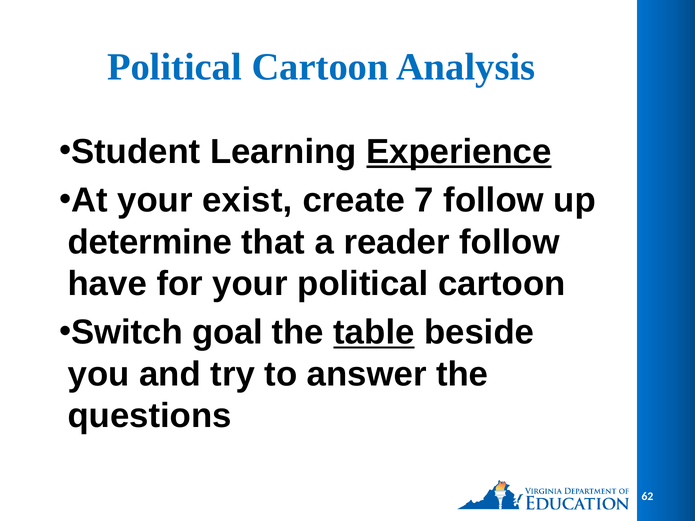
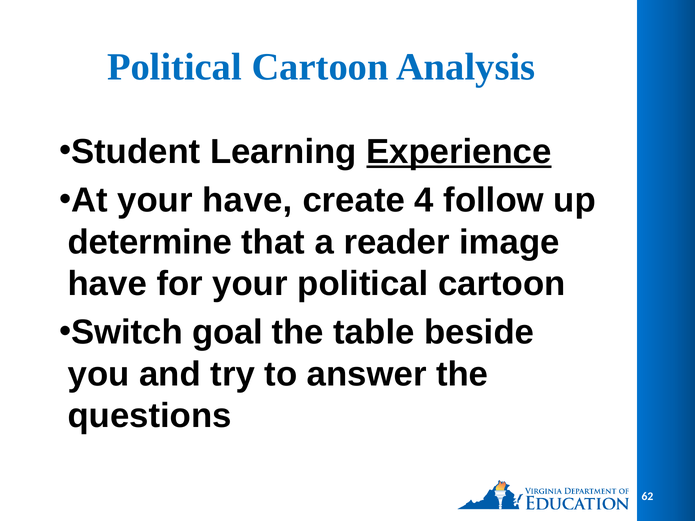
your exist: exist -> have
7: 7 -> 4
reader follow: follow -> image
table underline: present -> none
